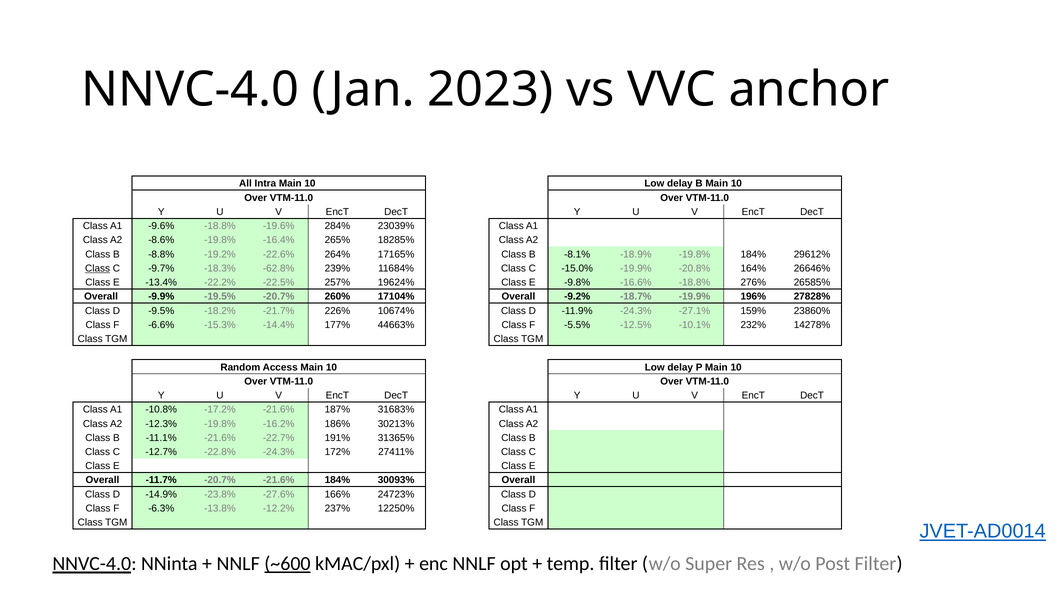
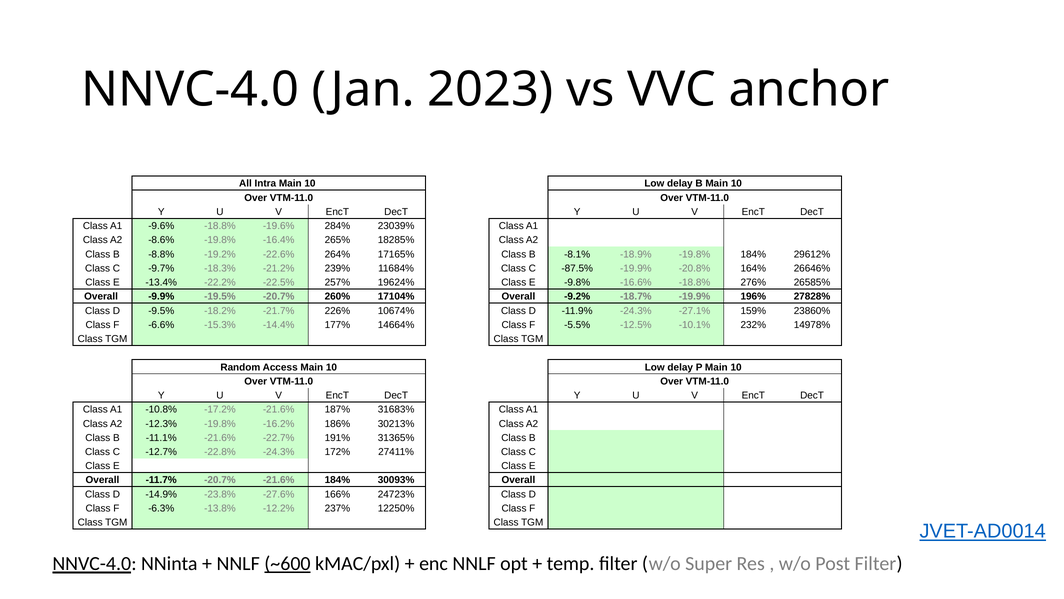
Class at (98, 268) underline: present -> none
-62.8%: -62.8% -> -21.2%
-15.0%: -15.0% -> -87.5%
44663%: 44663% -> 14664%
14278%: 14278% -> 14978%
